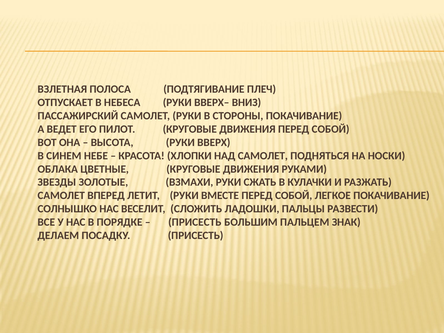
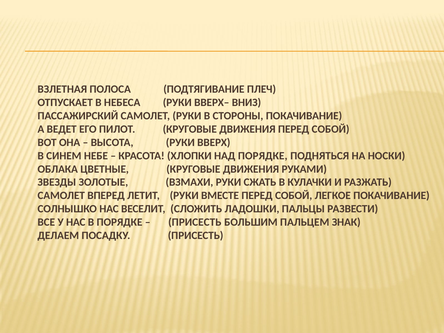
НАД САМОЛЕТ: САМОЛЕТ -> ПОРЯДКЕ
